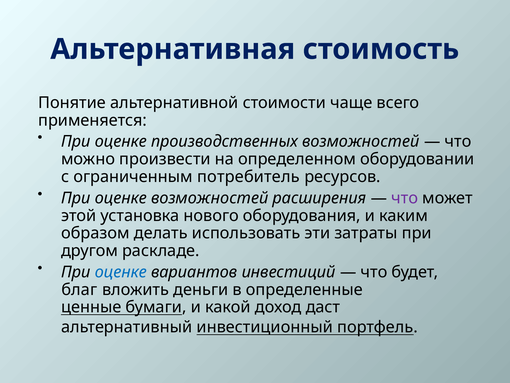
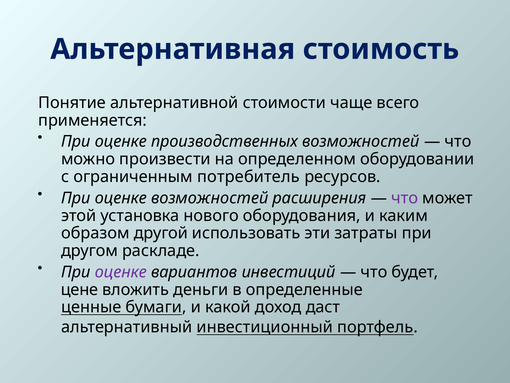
делать: делать -> другой
оценке at (121, 272) colour: blue -> purple
благ: благ -> цене
